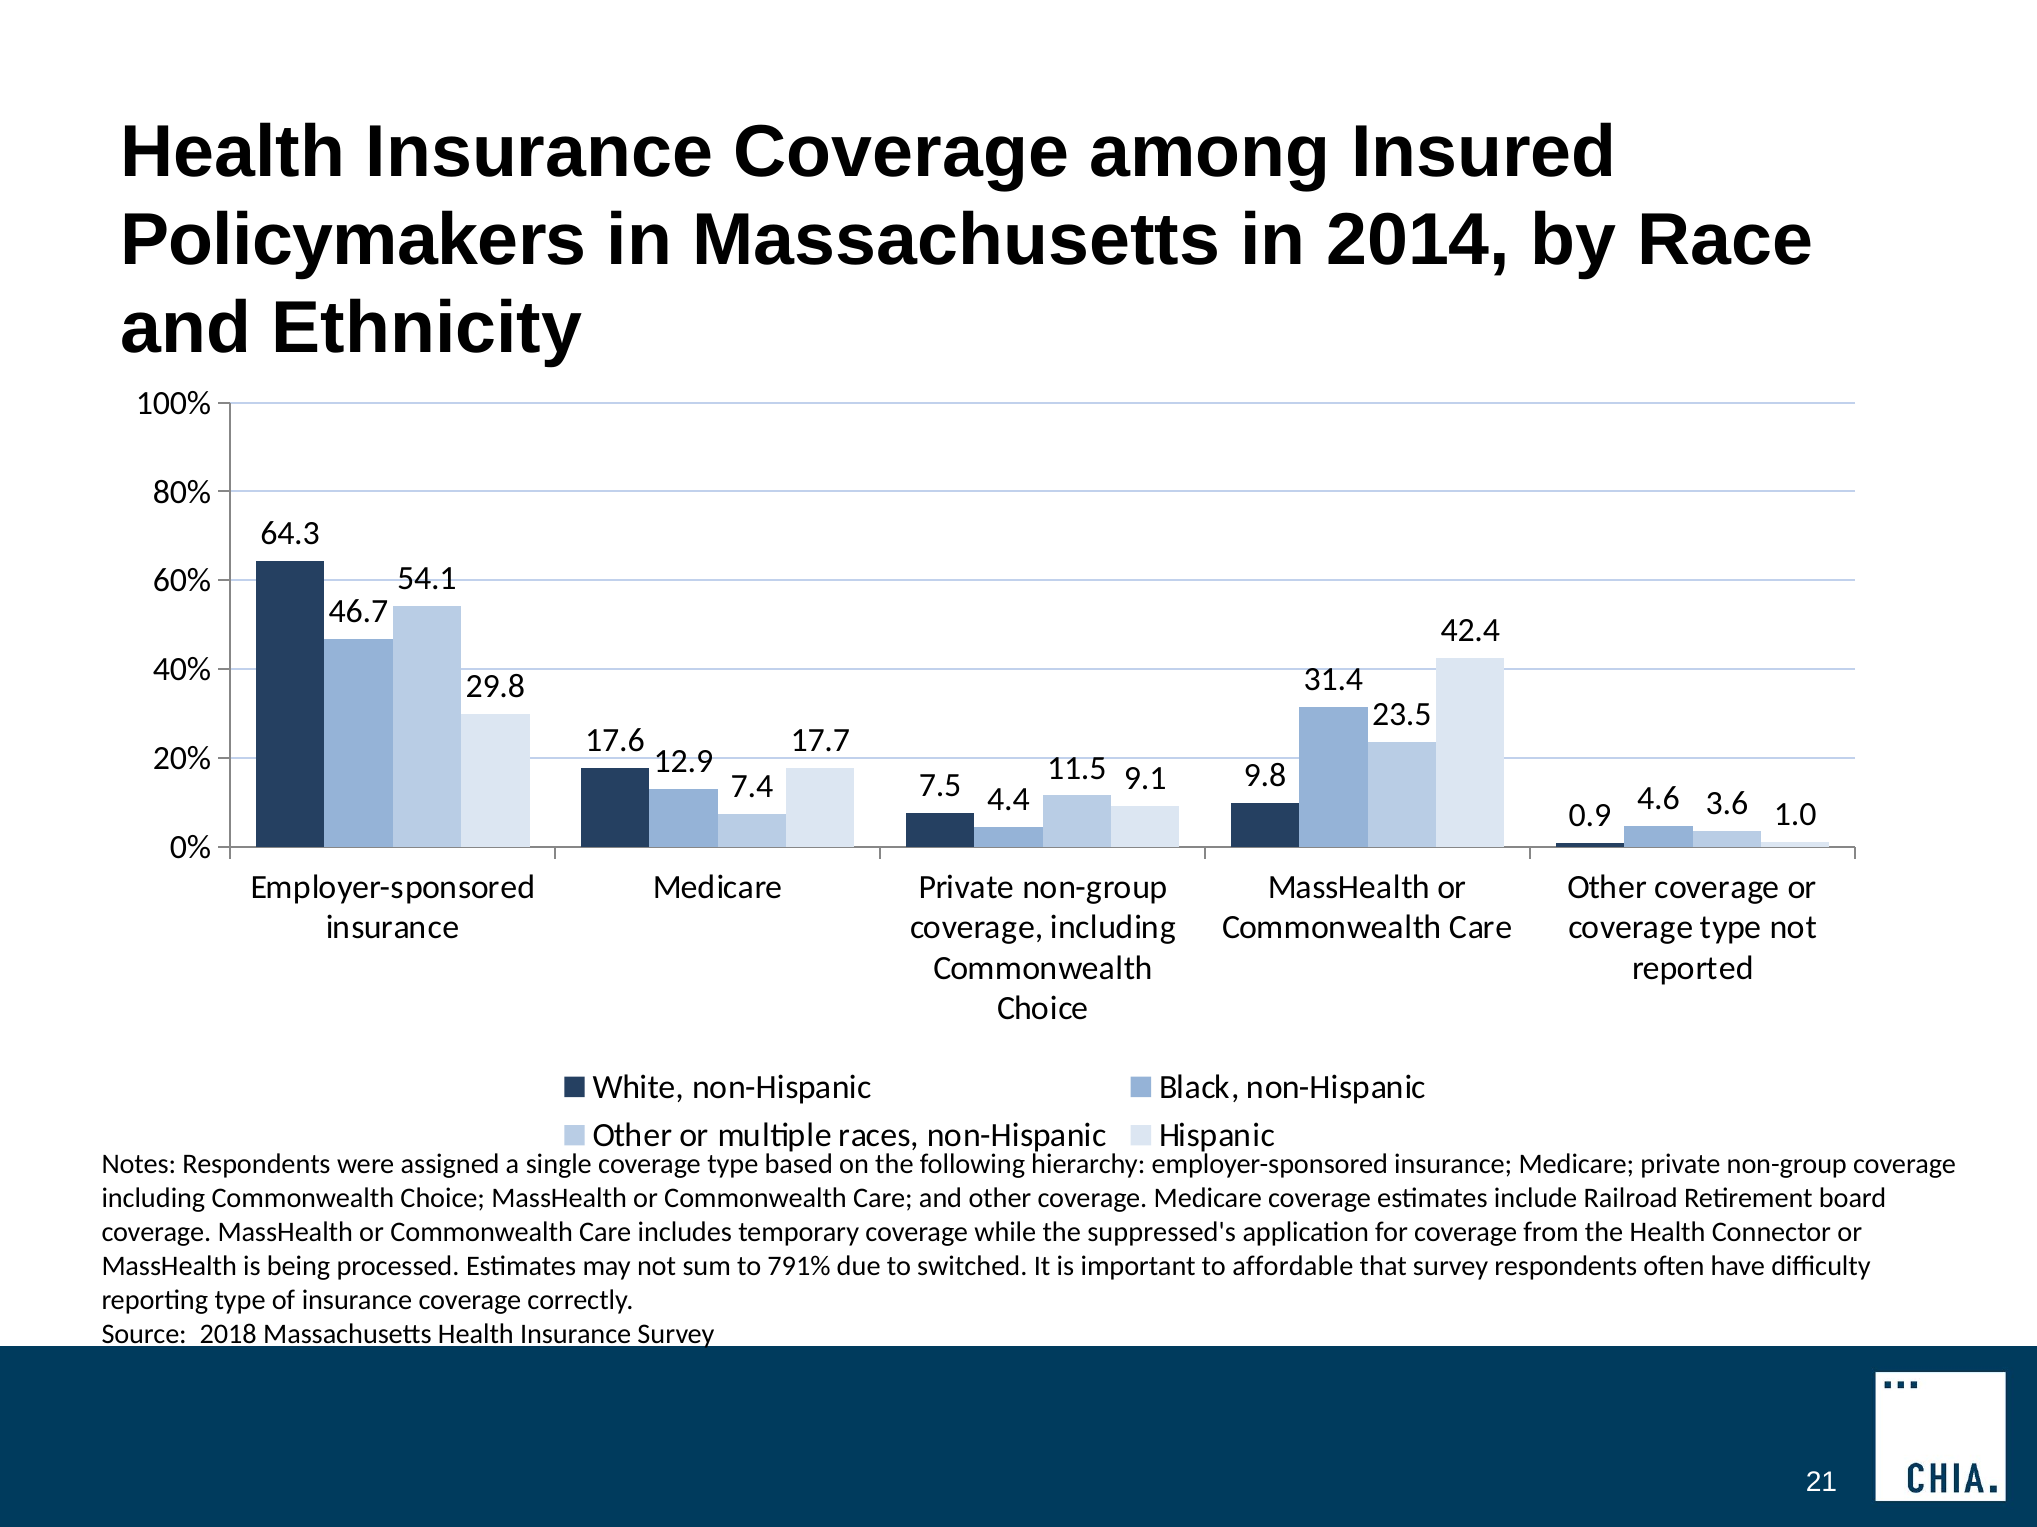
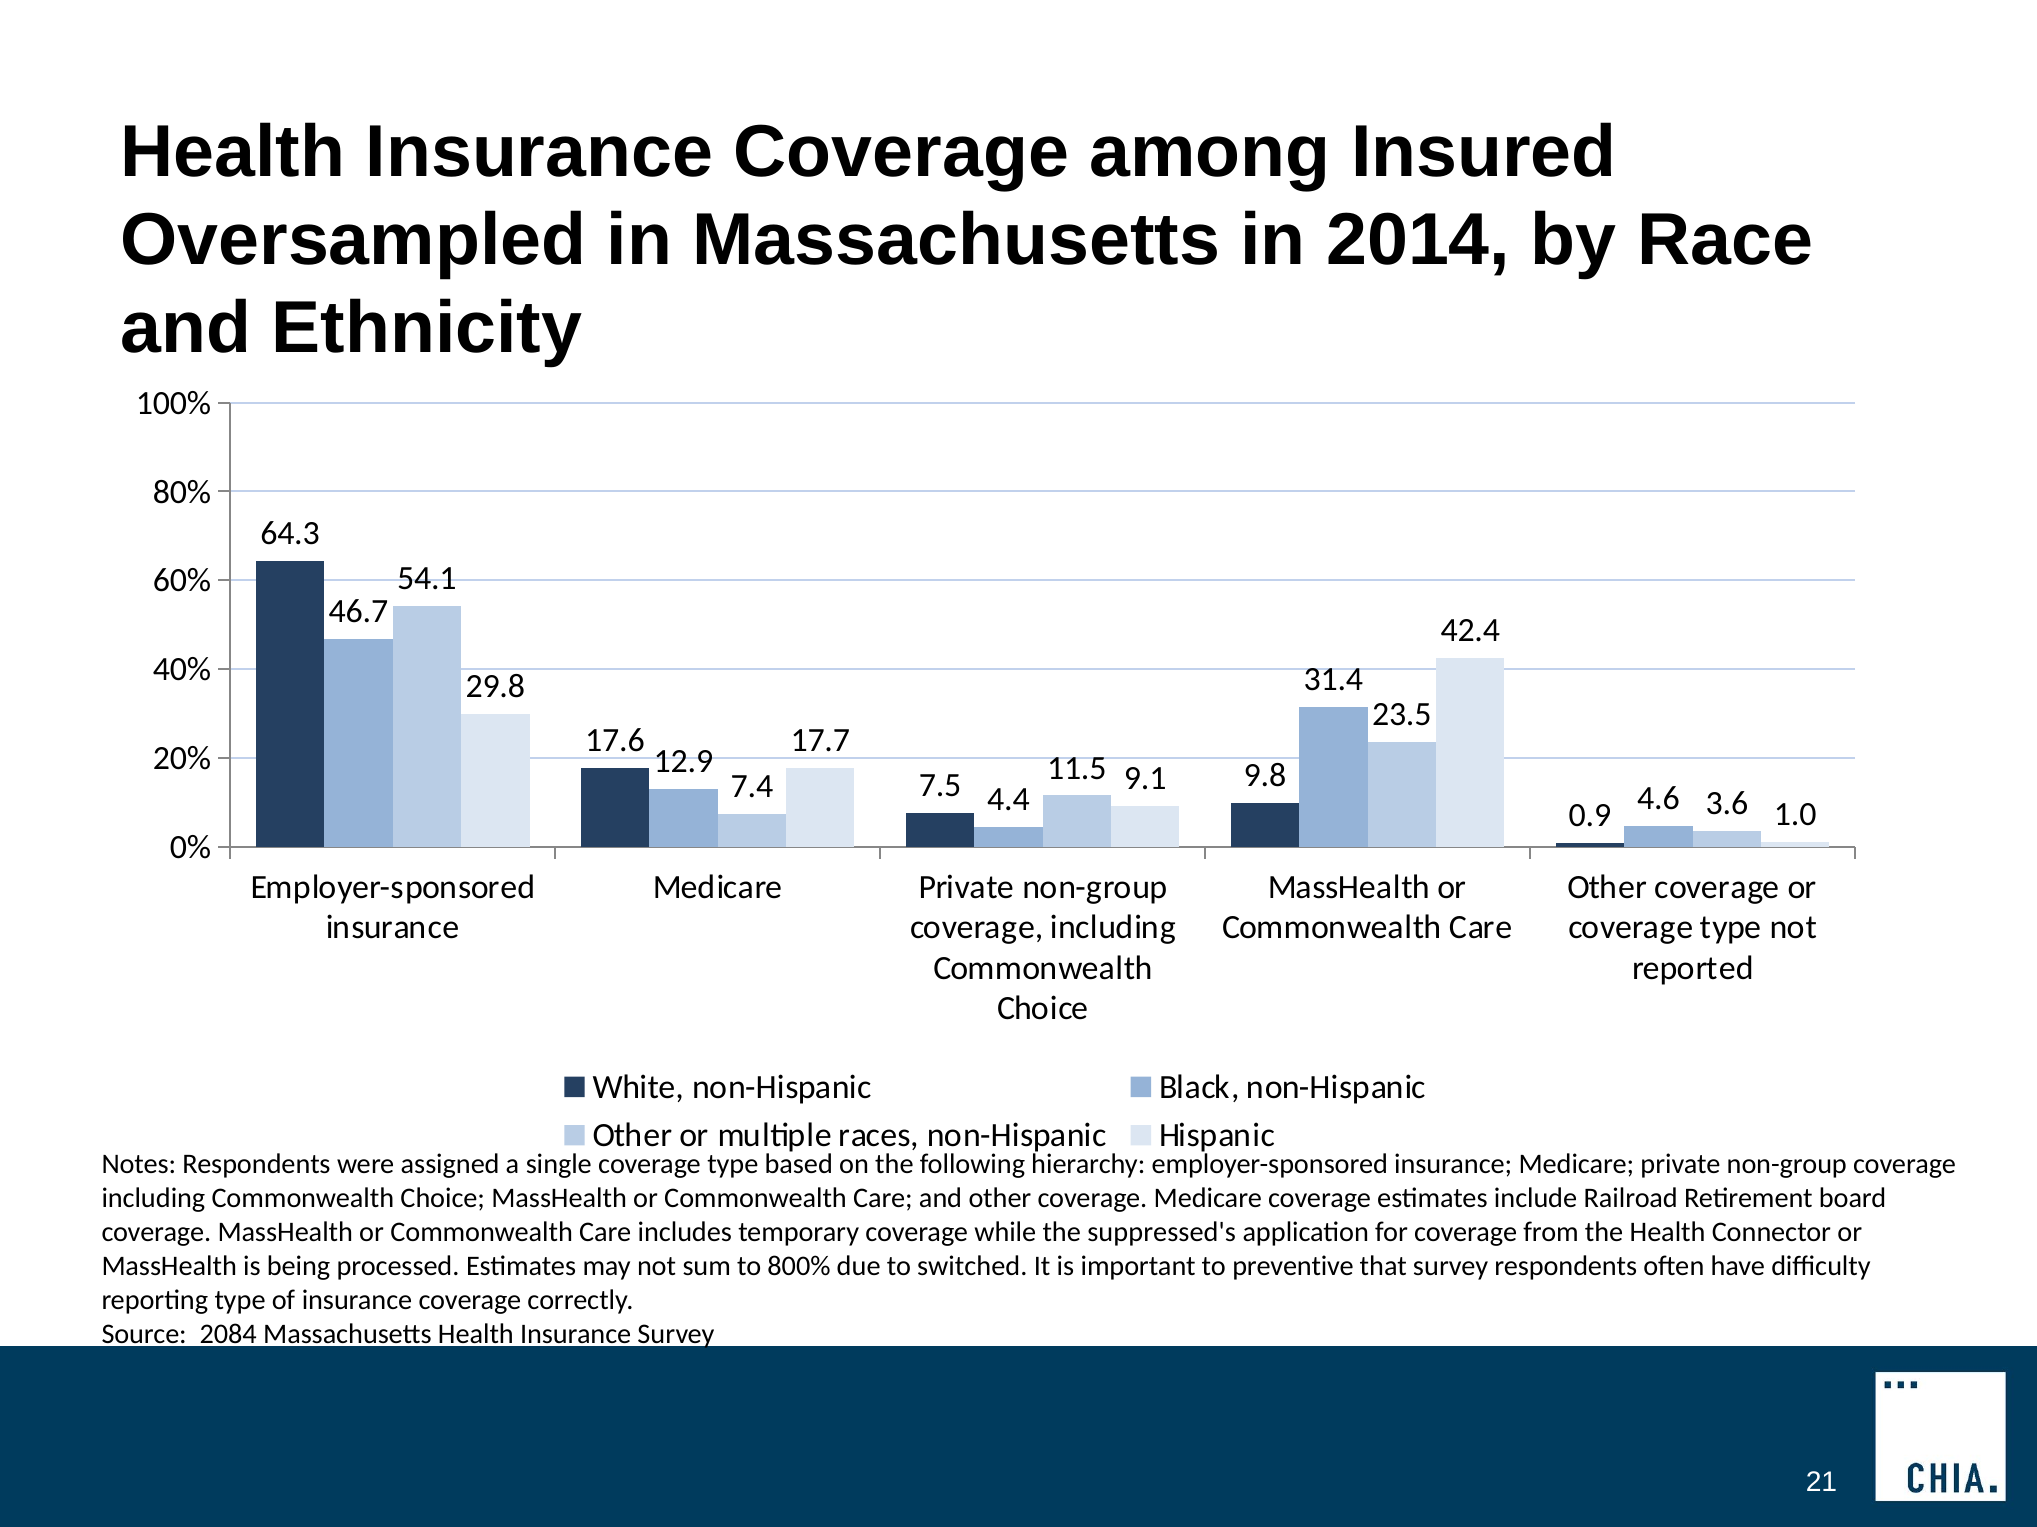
Policymakers: Policymakers -> Oversampled
791%: 791% -> 800%
affordable: affordable -> preventive
2018: 2018 -> 2084
